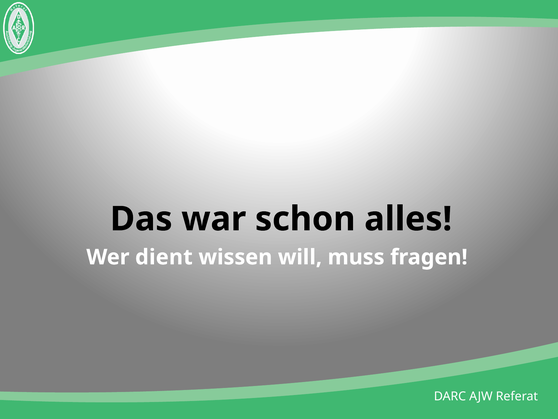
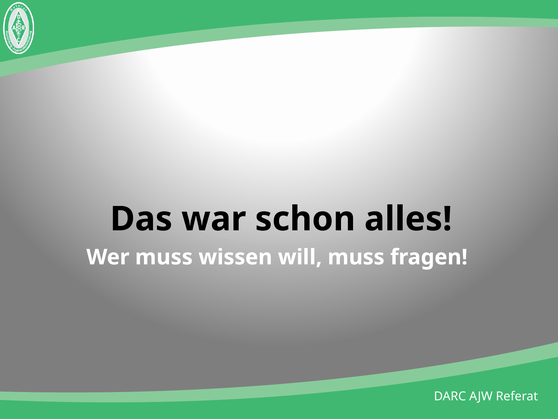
Wer dient: dient -> muss
